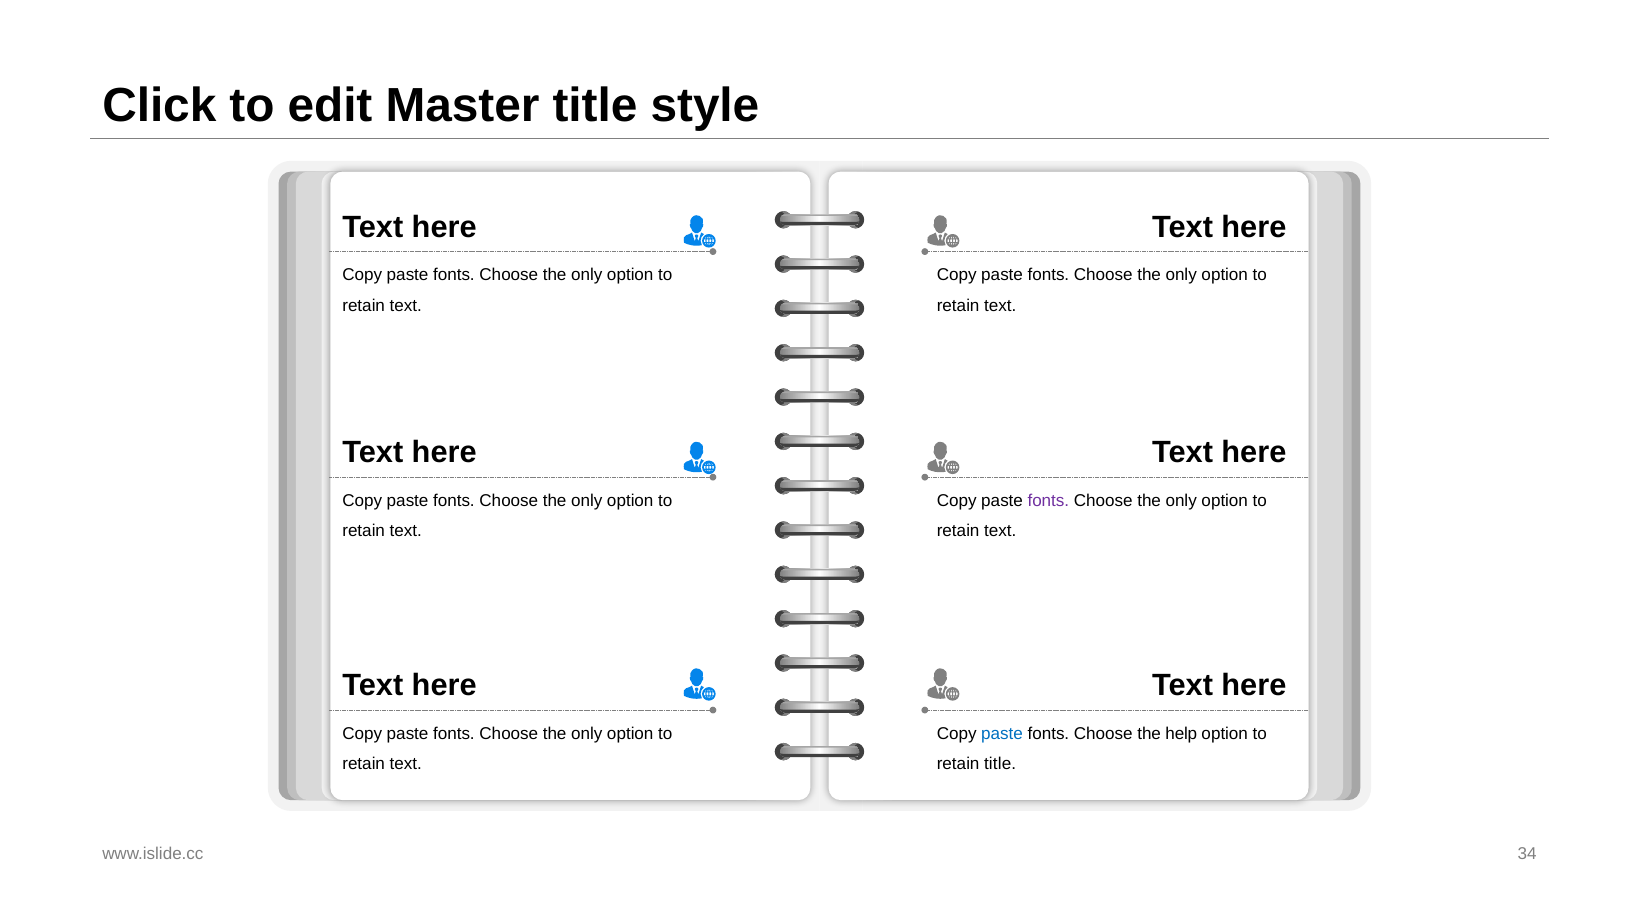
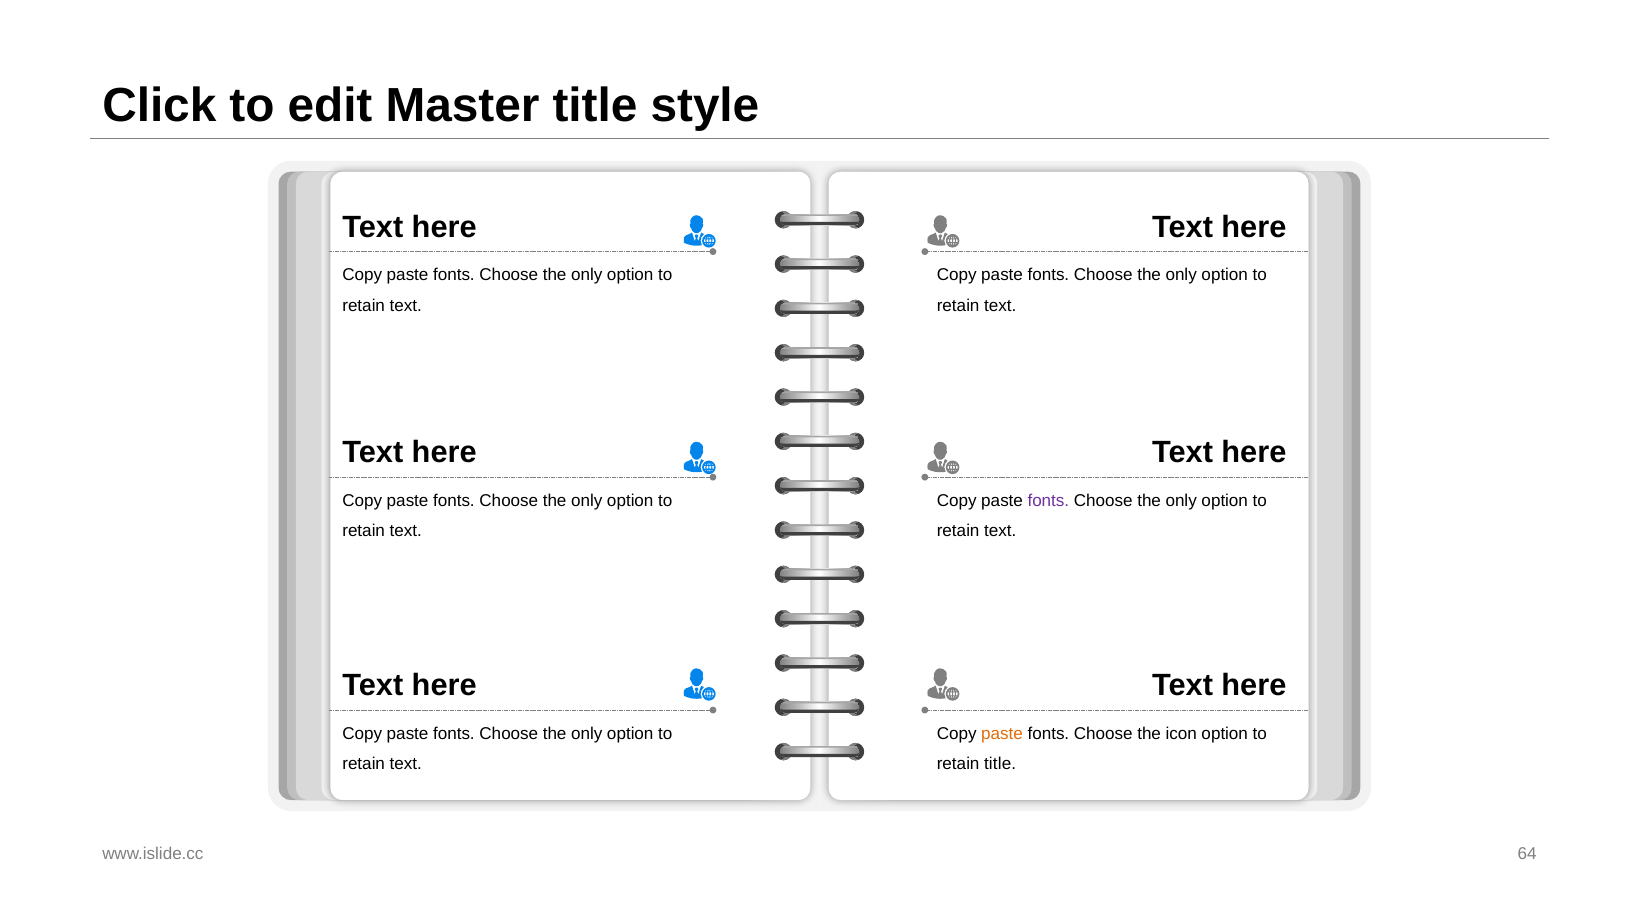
paste at (1002, 734) colour: blue -> orange
help: help -> icon
34: 34 -> 64
